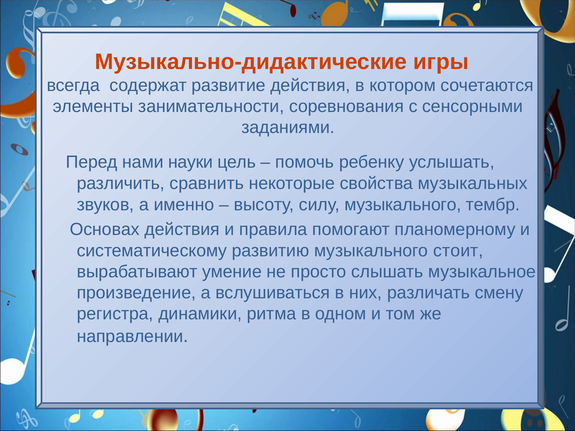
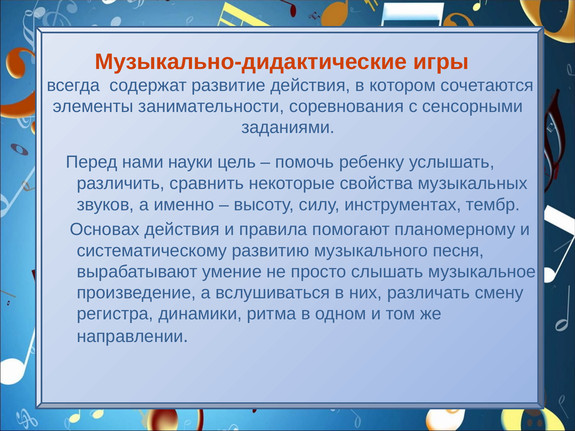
силу музыкального: музыкального -> инструментах
стоит: стоит -> песня
